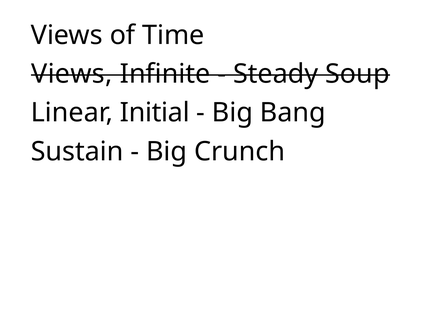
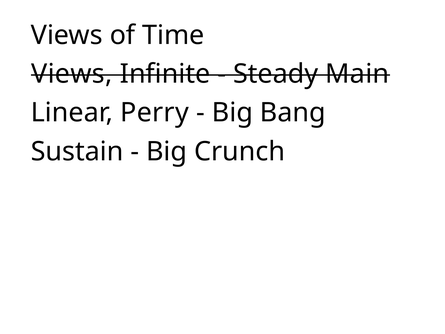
Soup: Soup -> Main
Initial: Initial -> Perry
